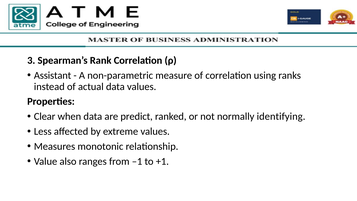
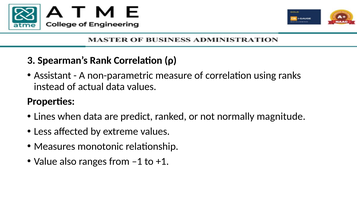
Clear: Clear -> Lines
identifying: identifying -> magnitude
